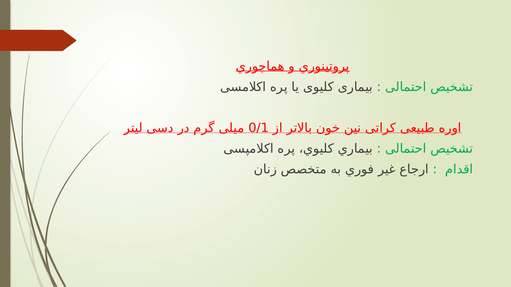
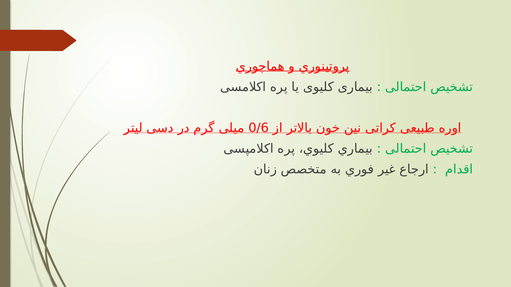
0/1: 0/1 -> 0/6
